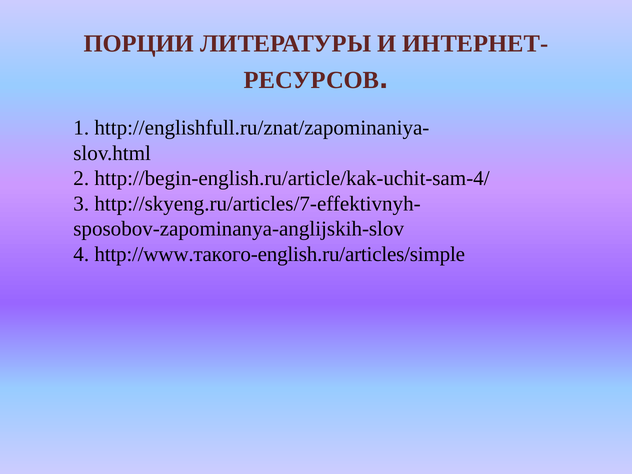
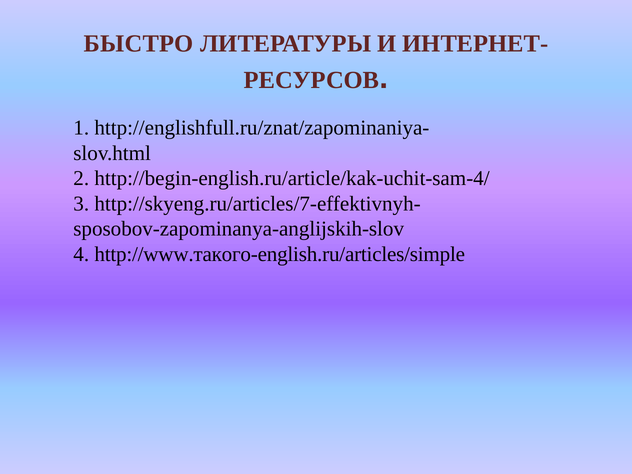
ПОРЦИИ: ПОРЦИИ -> БЫСТРО
